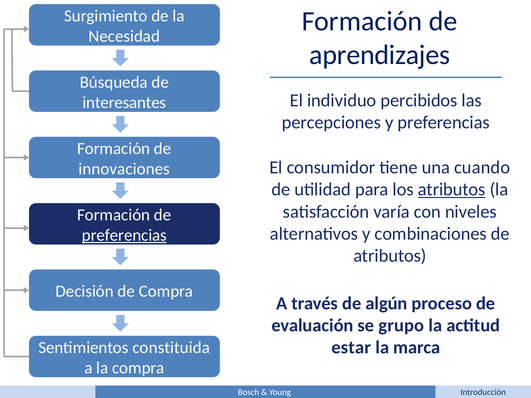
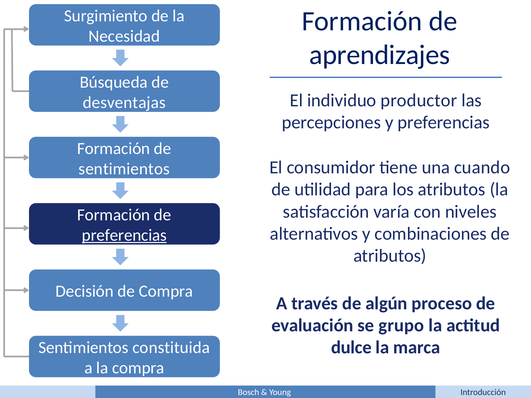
percibidos: percibidos -> productor
interesantes: interesantes -> desventajas
innovaciones at (124, 169): innovaciones -> sentimientos
atributos at (452, 190) underline: present -> none
estar: estar -> dulce
